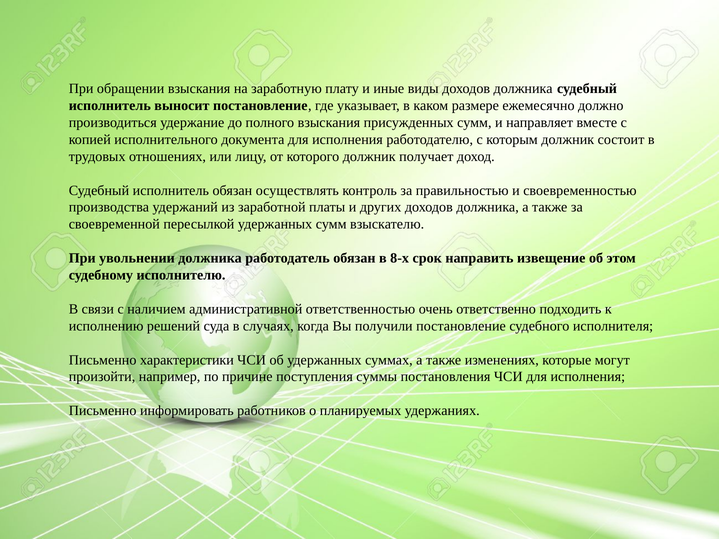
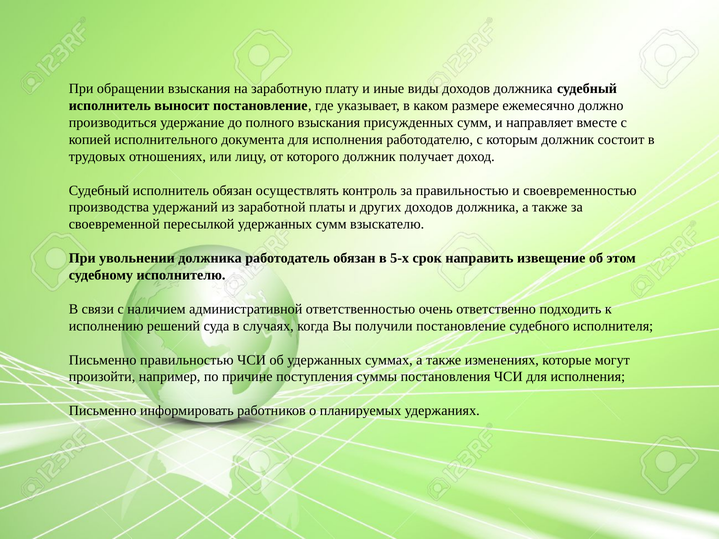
8-х: 8-х -> 5-х
Письменно характеристики: характеристики -> правильностью
